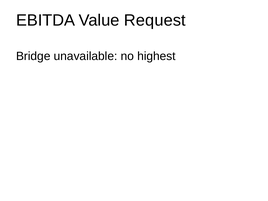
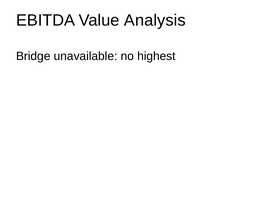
Request: Request -> Analysis
